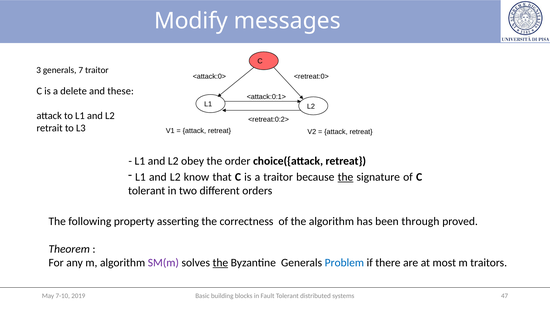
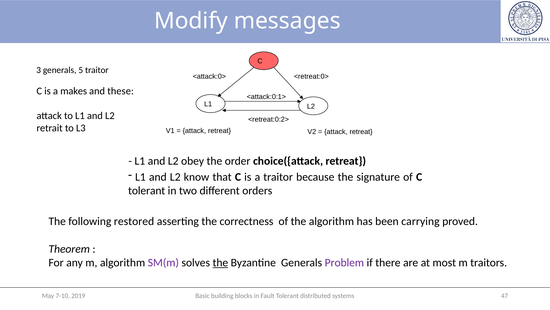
7: 7 -> 5
delete: delete -> makes
the at (345, 177) underline: present -> none
property: property -> restored
through: through -> carrying
Problem colour: blue -> purple
